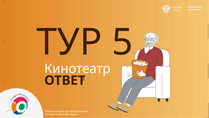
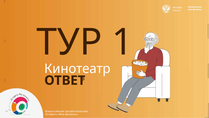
5: 5 -> 1
